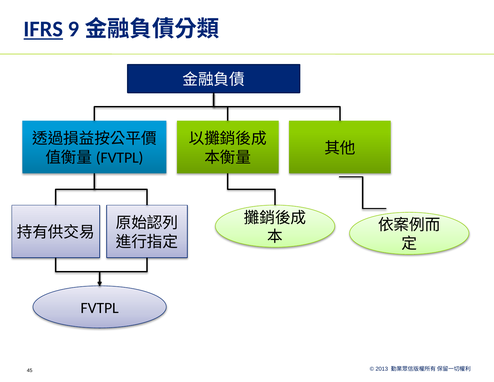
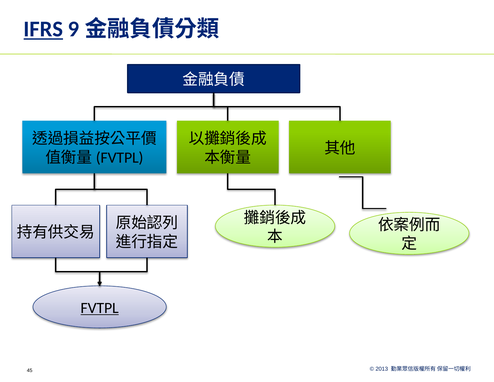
FVTPL underline: none -> present
